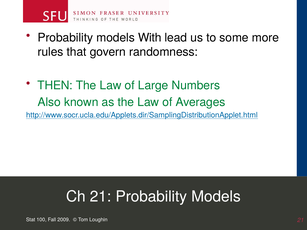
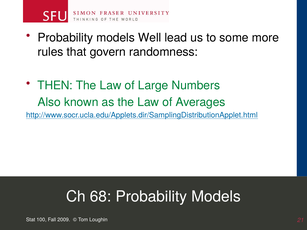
With: With -> Well
Ch 21: 21 -> 68
